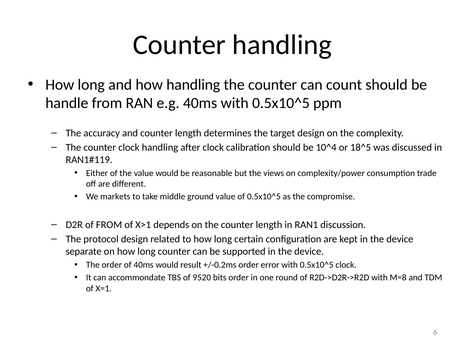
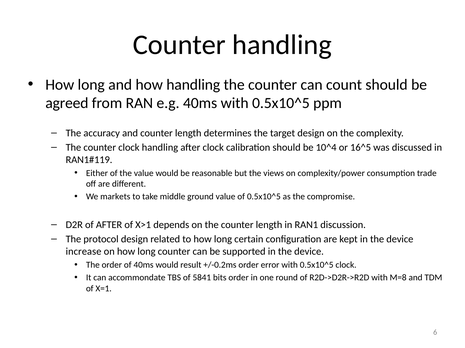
handle: handle -> agreed
18^5: 18^5 -> 16^5
of FROM: FROM -> AFTER
separate: separate -> increase
9520: 9520 -> 5841
